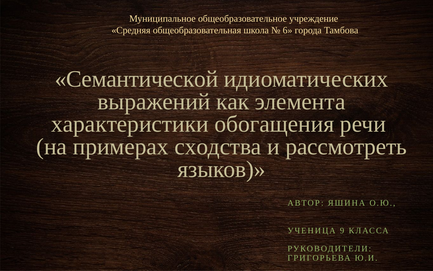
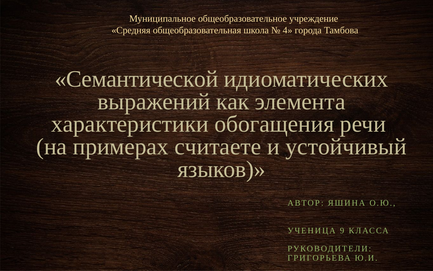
6: 6 -> 4
сходства: сходства -> считаете
рассмотреть: рассмотреть -> устойчивый
